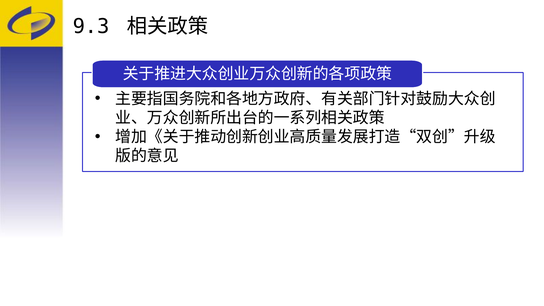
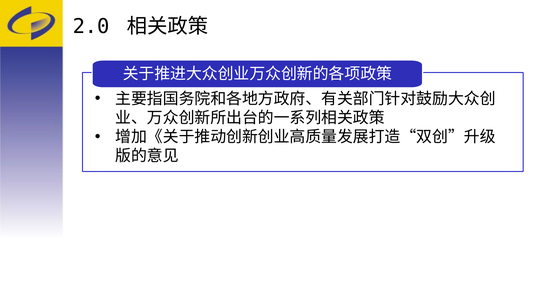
9.3: 9.3 -> 2.0
